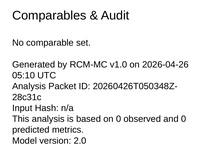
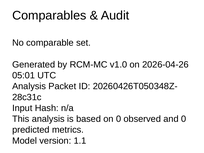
05:10: 05:10 -> 05:01
2.0: 2.0 -> 1.1
